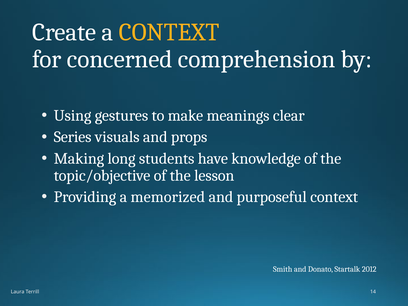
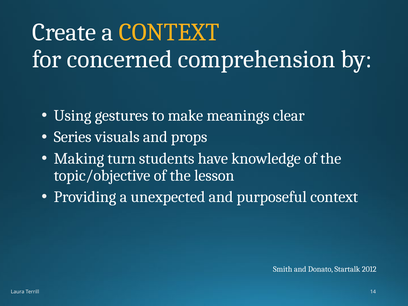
long: long -> turn
memorized: memorized -> unexpected
